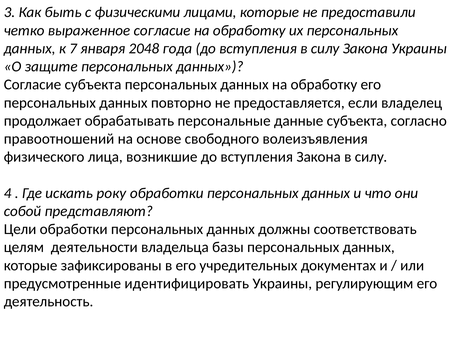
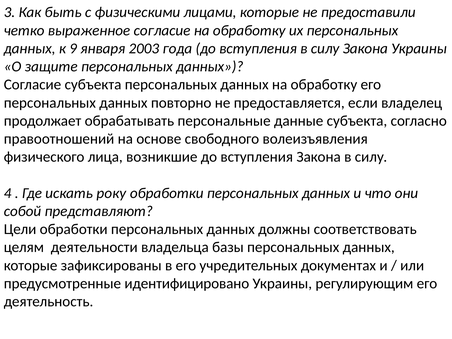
7: 7 -> 9
2048: 2048 -> 2003
идентифицировать: идентифицировать -> идентифицировано
